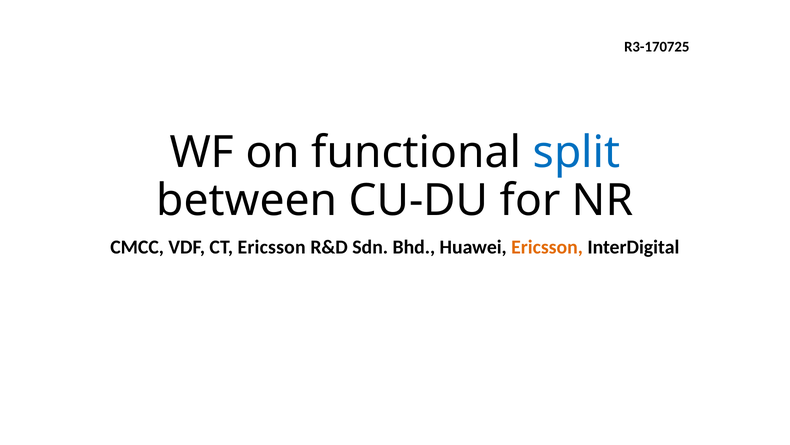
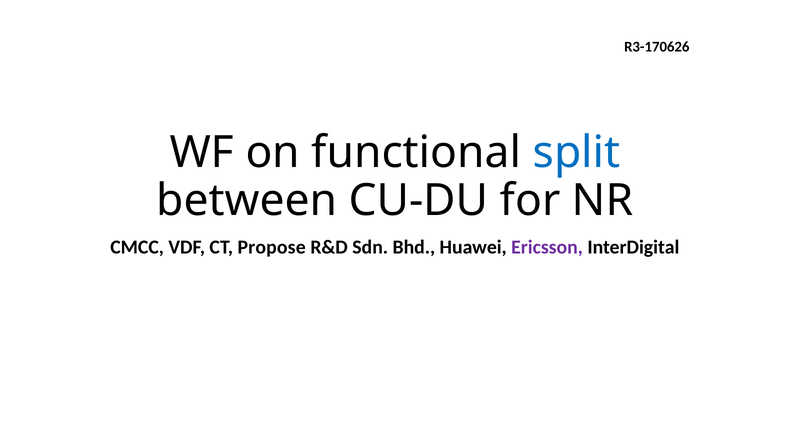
R3-170725: R3-170725 -> R3-170626
CT Ericsson: Ericsson -> Propose
Ericsson at (547, 247) colour: orange -> purple
